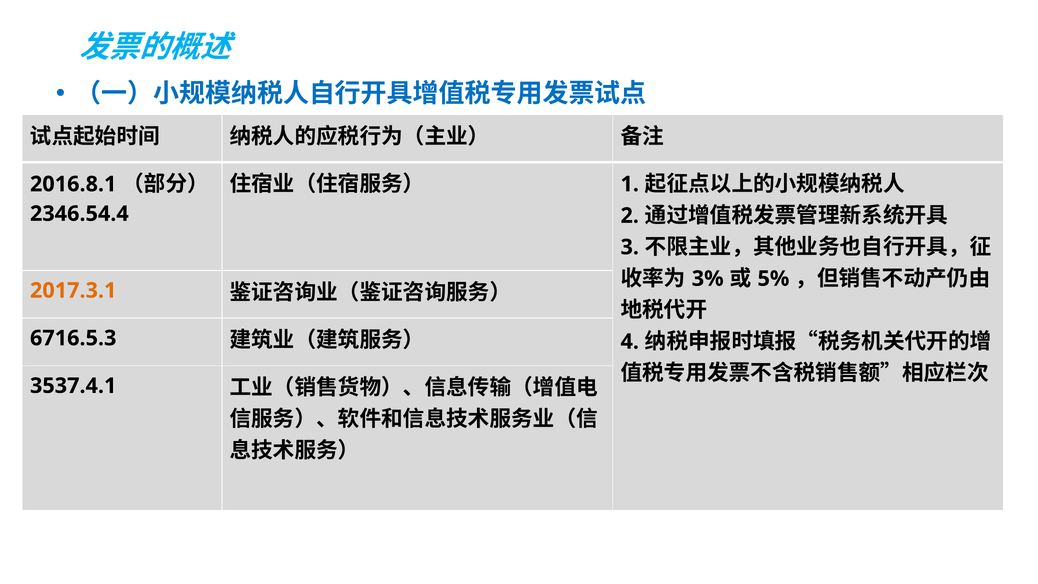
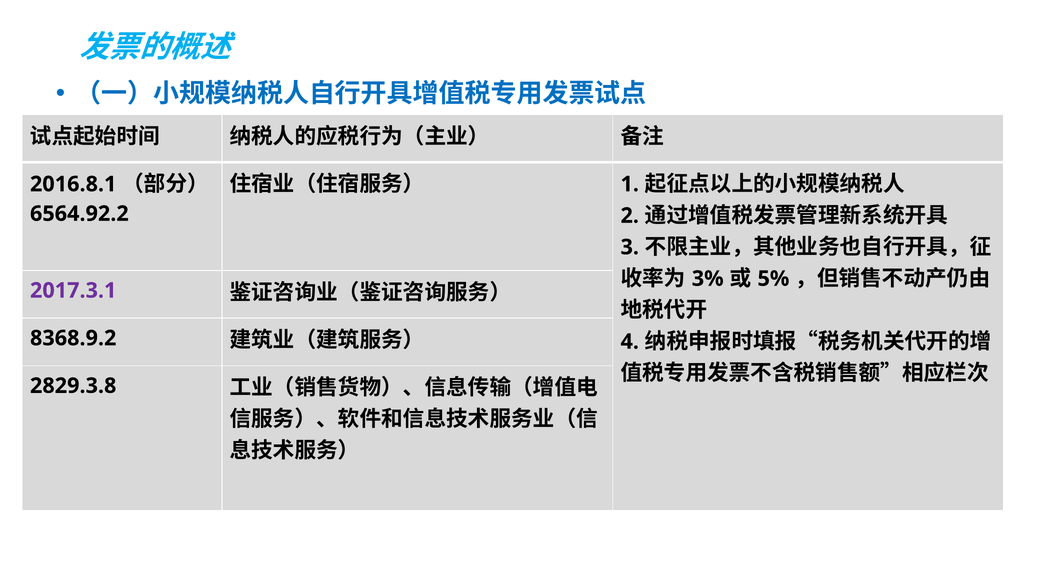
2346.54.4: 2346.54.4 -> 6564.92.2
2017.3.1 colour: orange -> purple
6716.5.3: 6716.5.3 -> 8368.9.2
3537.4.1: 3537.4.1 -> 2829.3.8
